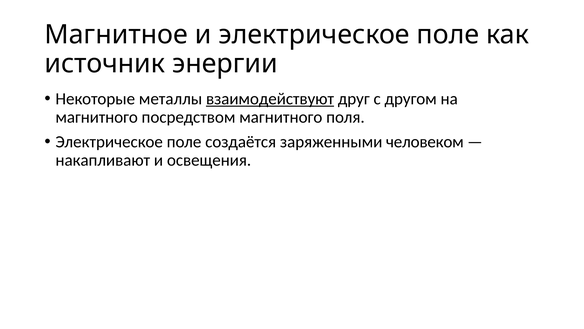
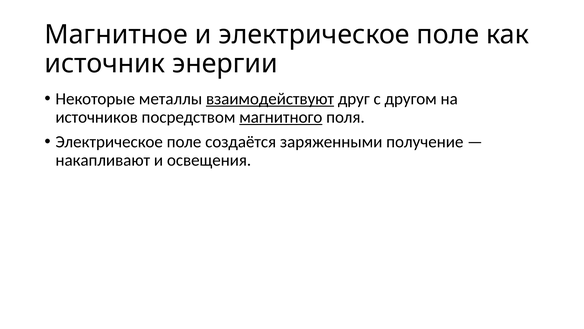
магнитного at (97, 117): магнитного -> источников
магнитного at (281, 117) underline: none -> present
человеком: человеком -> получение
